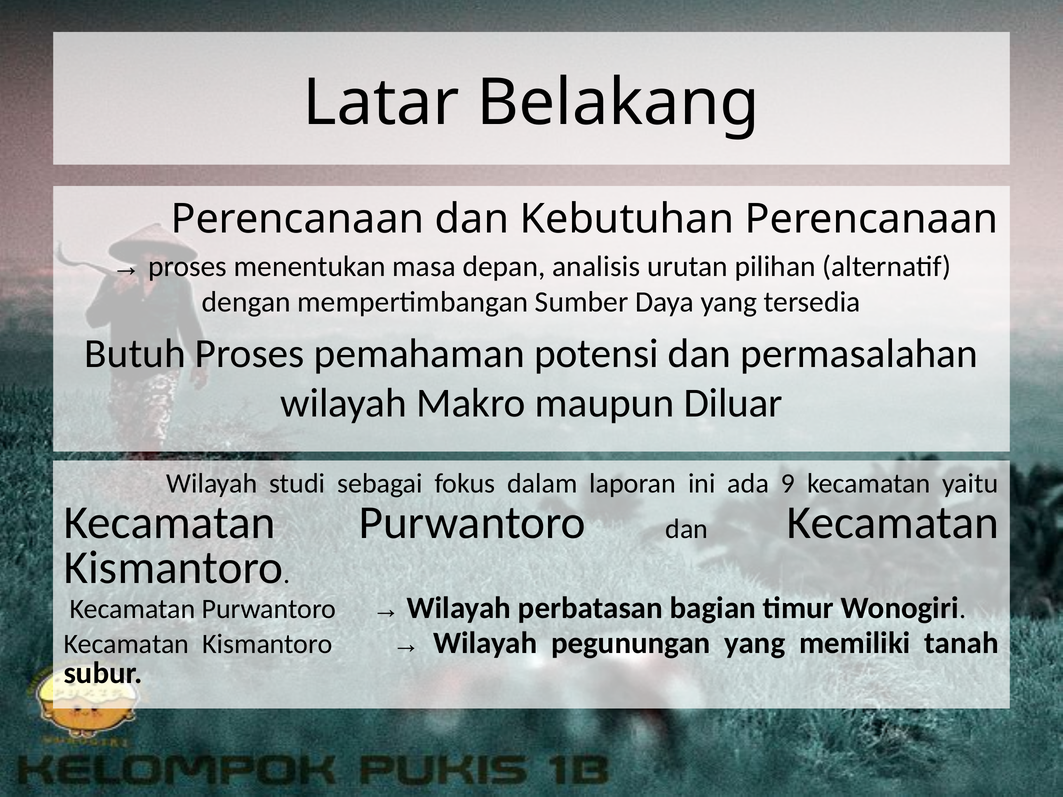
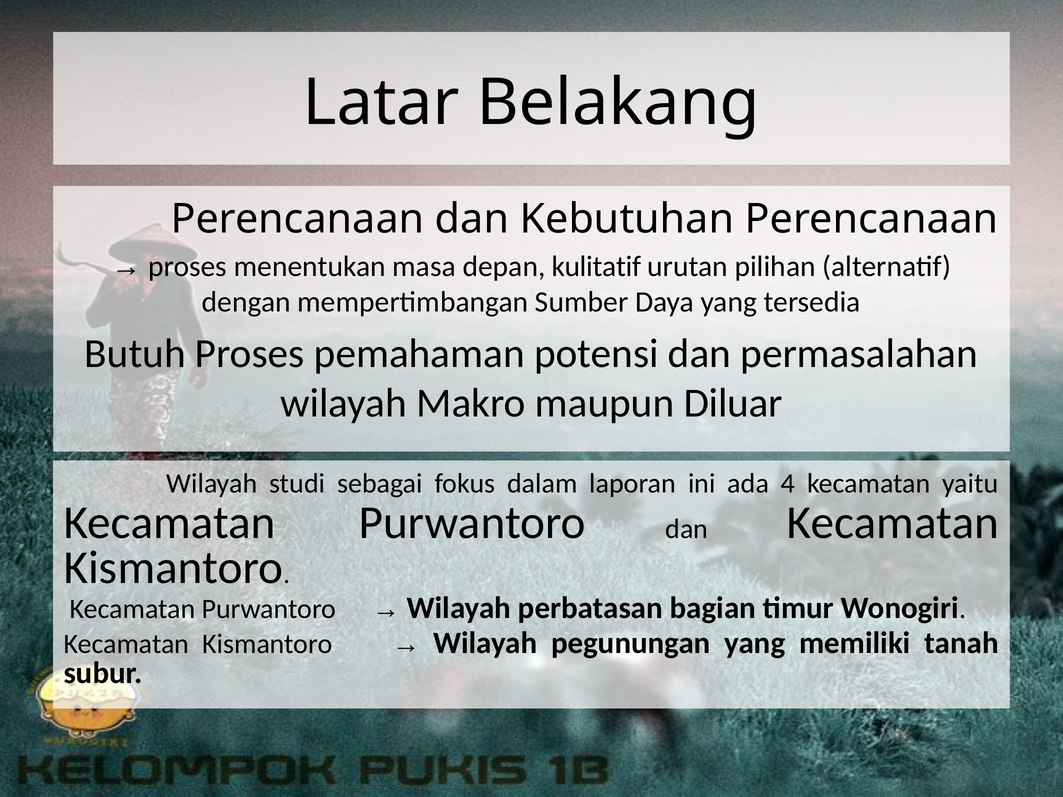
analisis: analisis -> kulitatif
9: 9 -> 4
